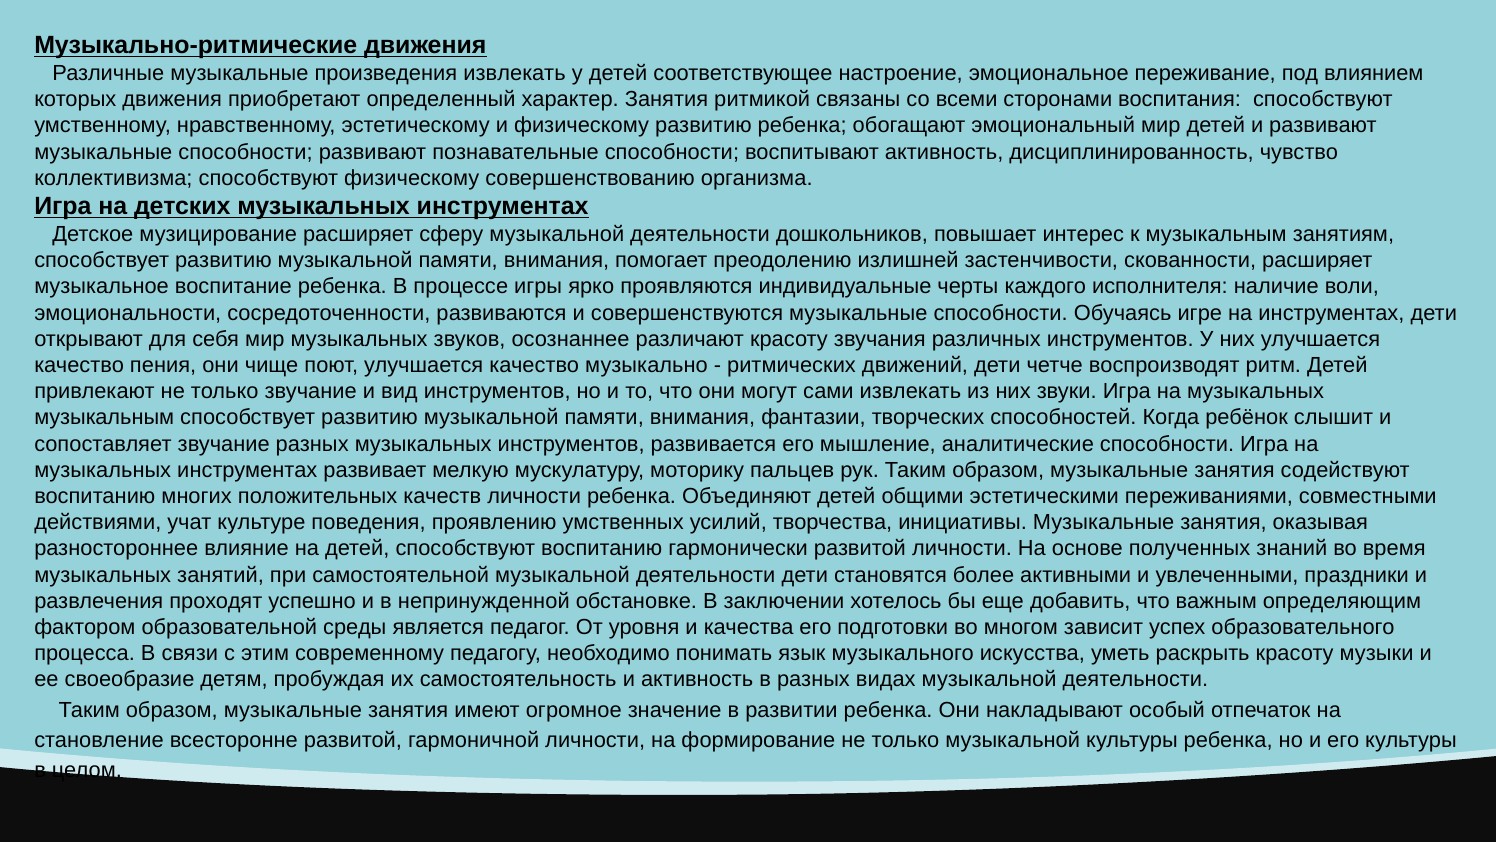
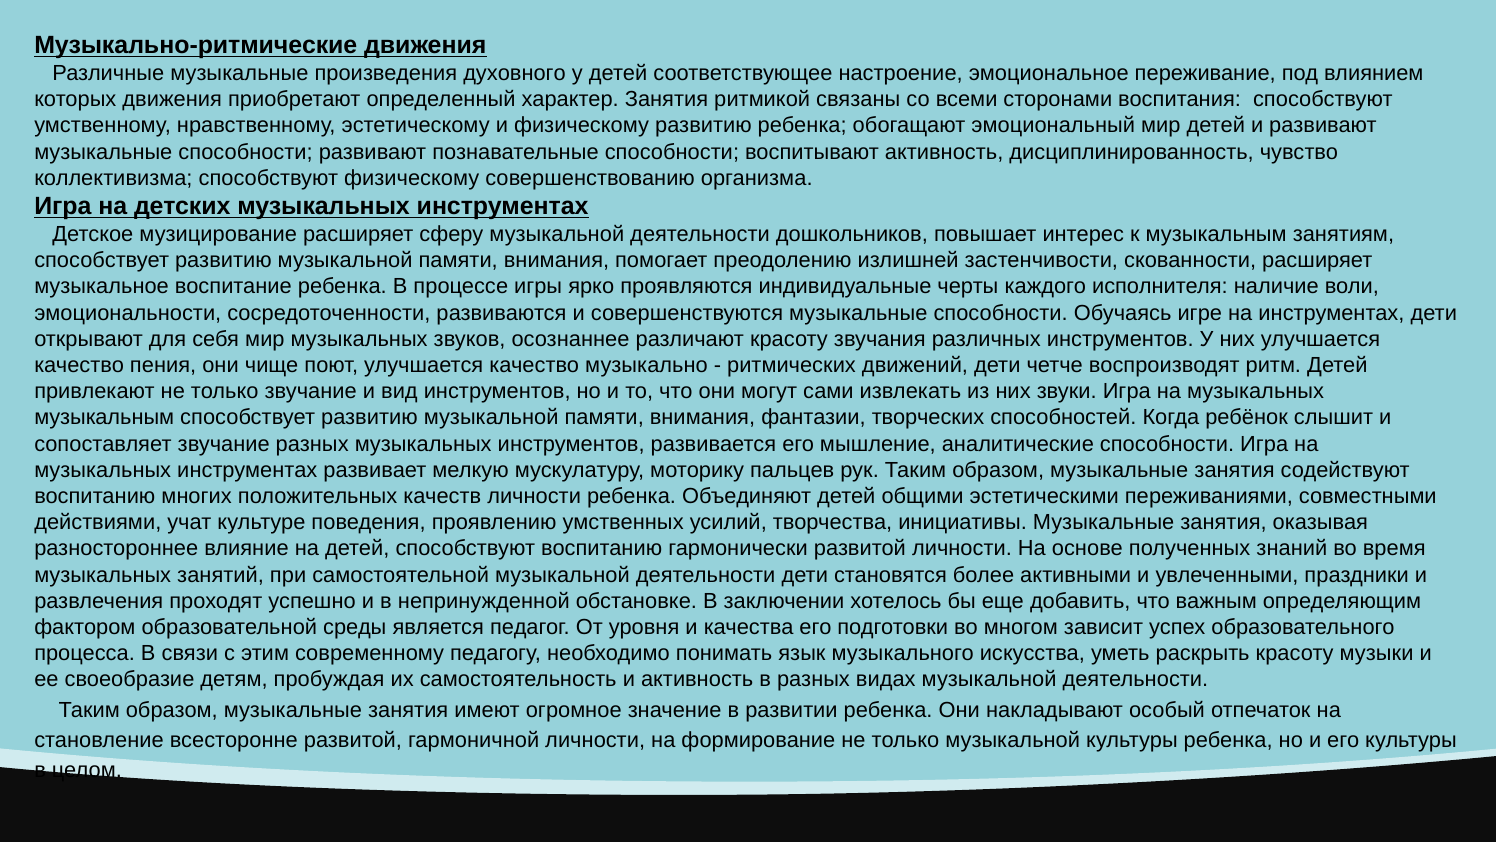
произведения извлекать: извлекать -> духовного
